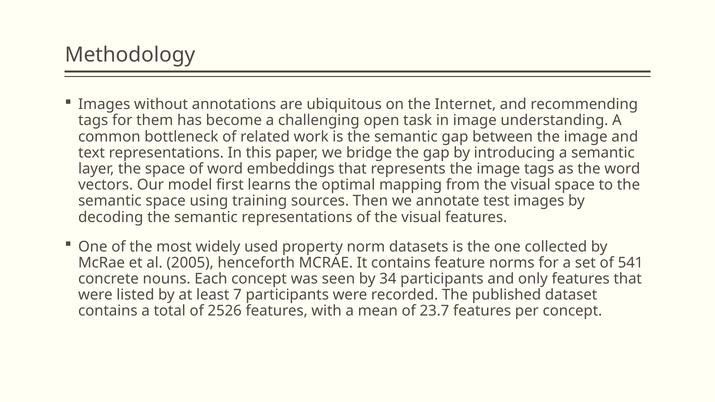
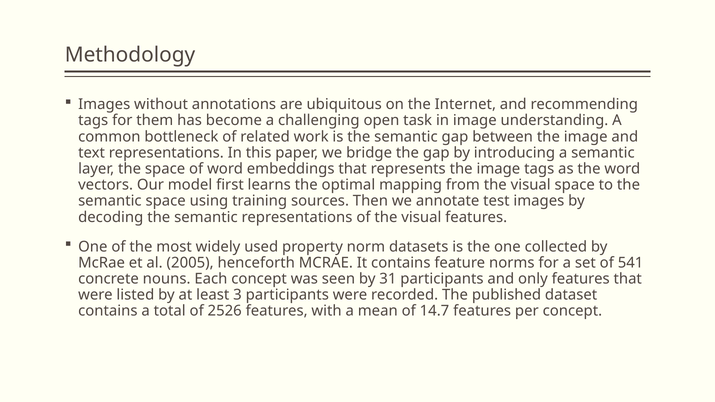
34: 34 -> 31
7: 7 -> 3
23.7: 23.7 -> 14.7
